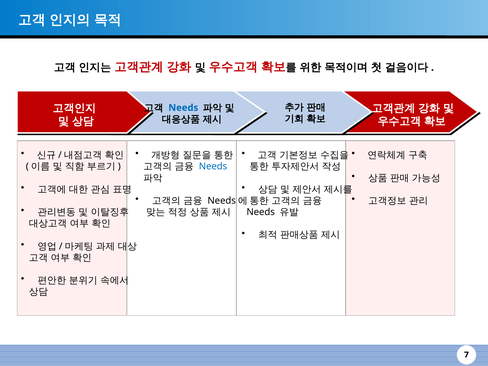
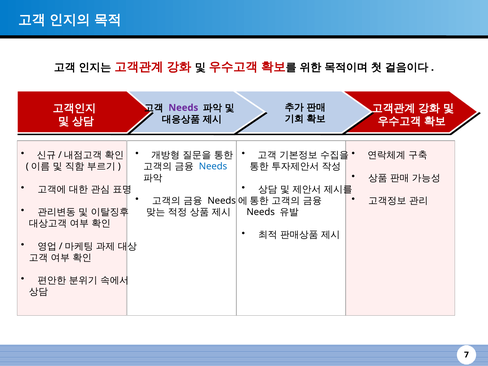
Needs at (183, 108) colour: blue -> purple
